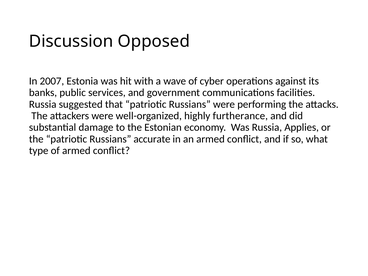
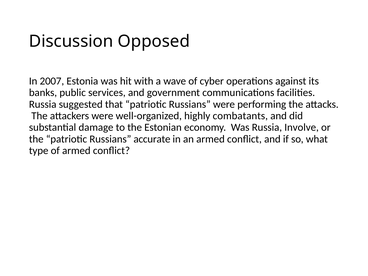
furtherance: furtherance -> combatants
Applies: Applies -> Involve
